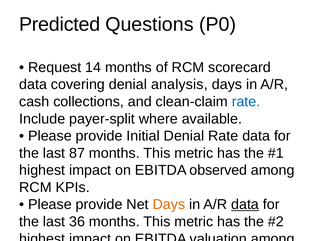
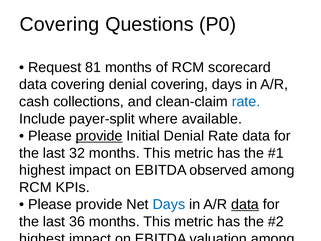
Predicted at (60, 24): Predicted -> Covering
14: 14 -> 81
denial analysis: analysis -> covering
provide at (99, 136) underline: none -> present
87: 87 -> 32
Days at (169, 204) colour: orange -> blue
